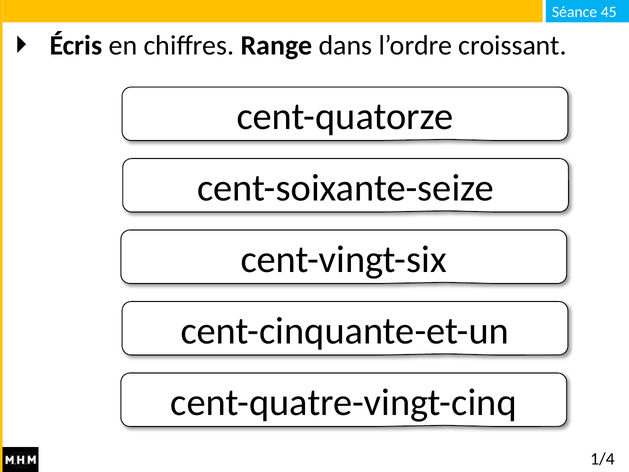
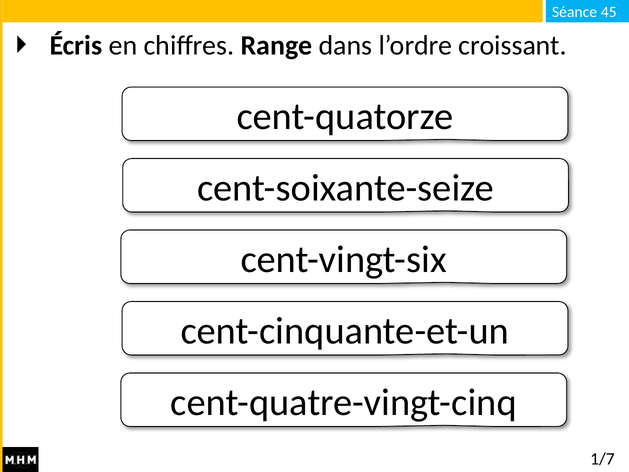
1/4: 1/4 -> 1/7
